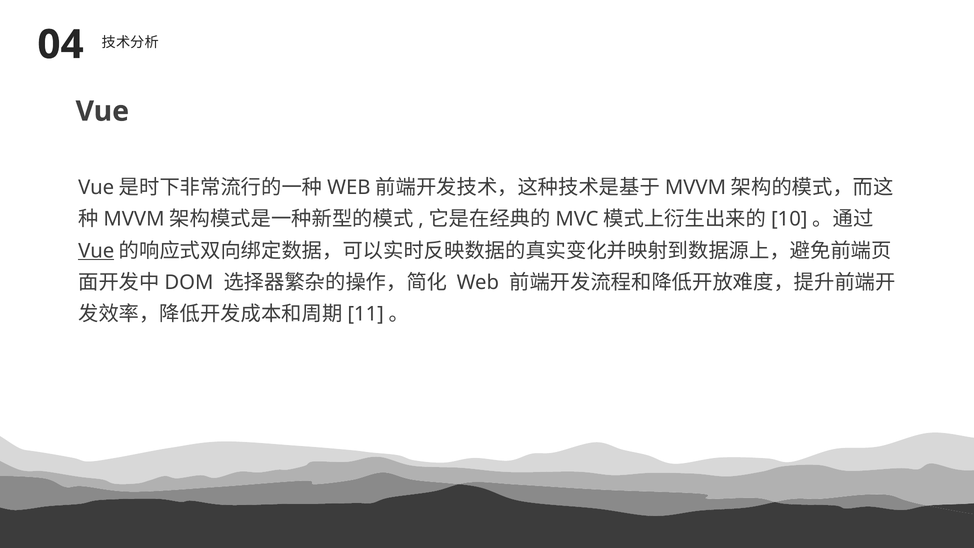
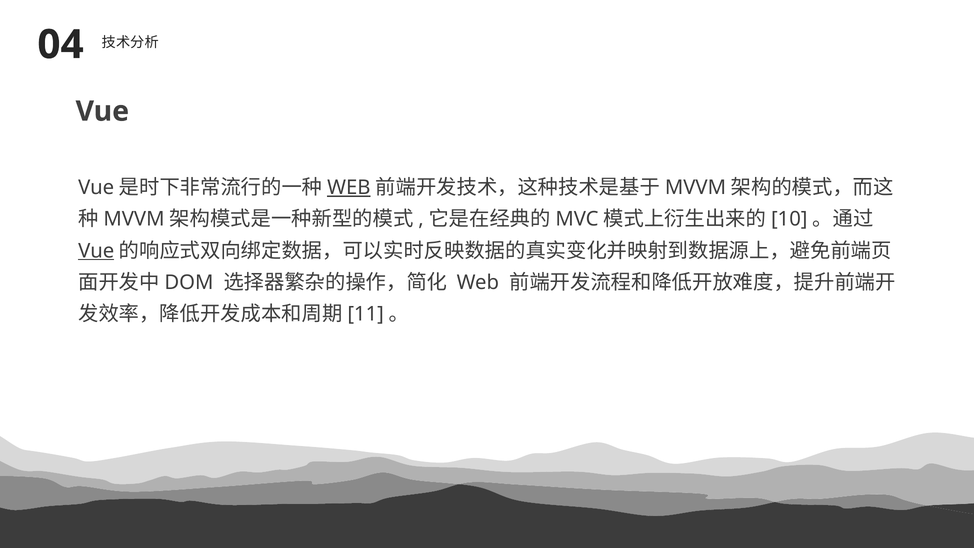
WEB at (349, 187) underline: none -> present
